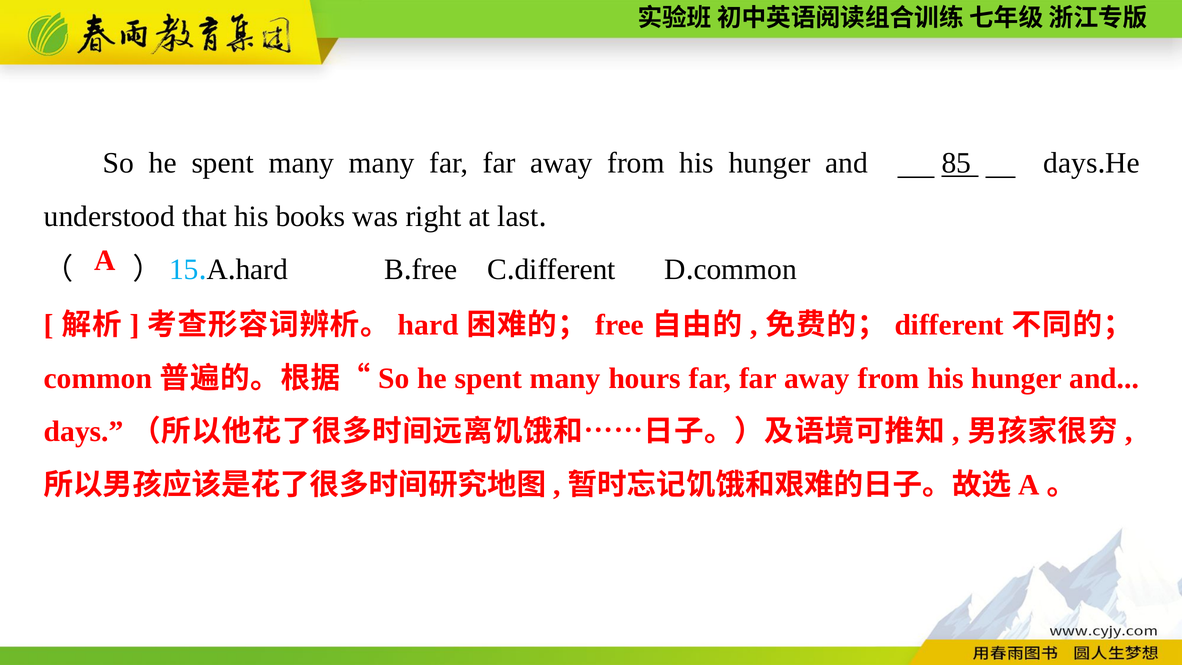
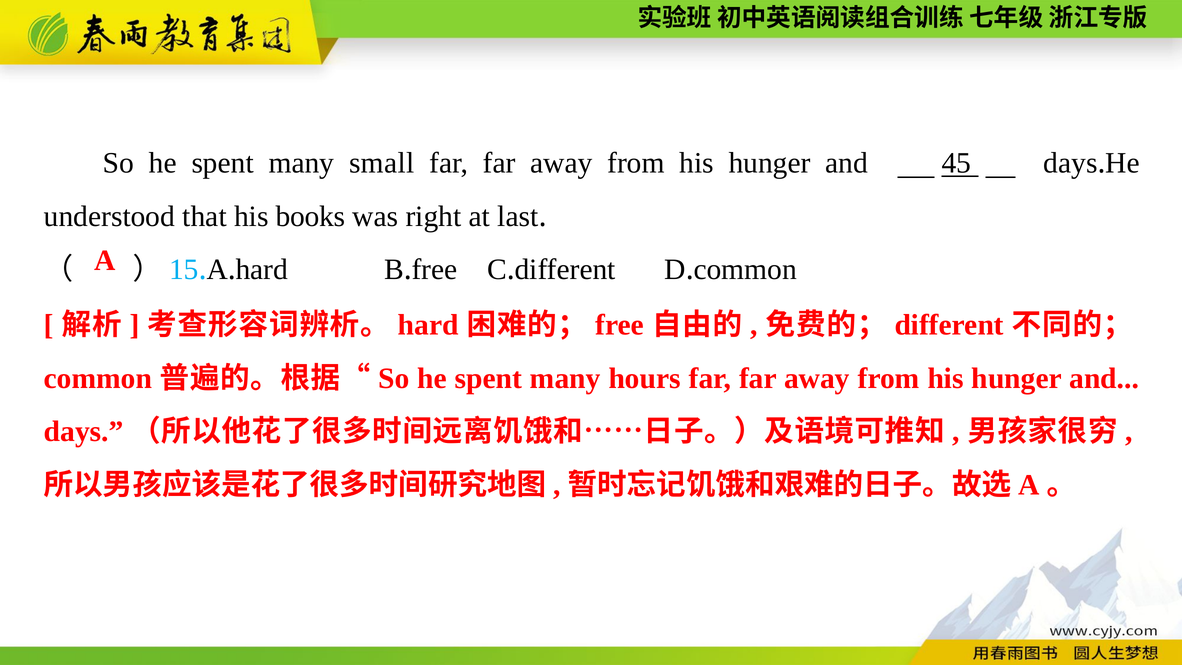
many many: many -> small
85: 85 -> 45
